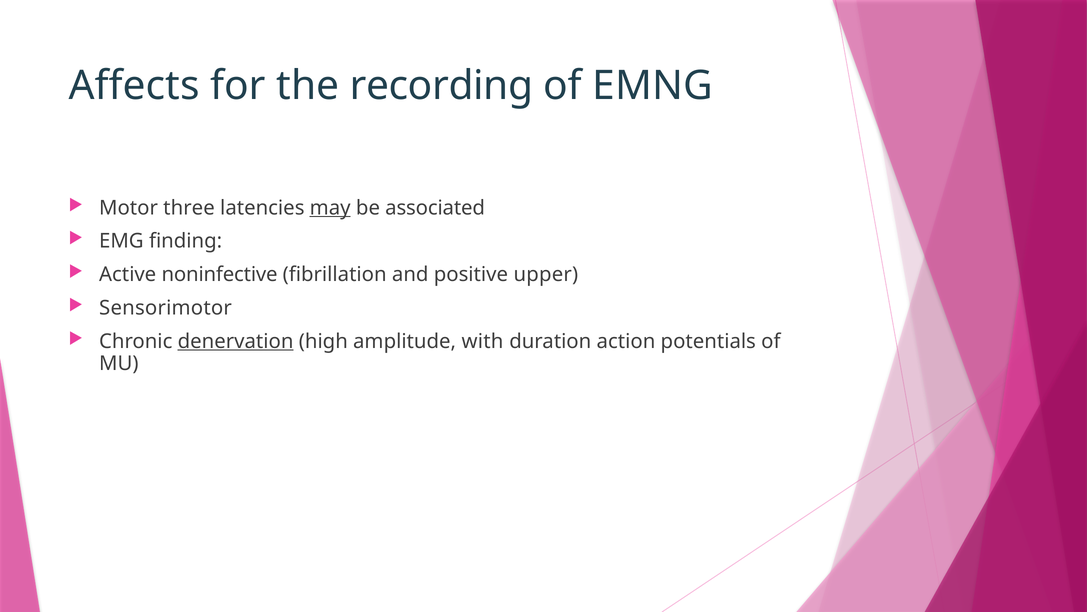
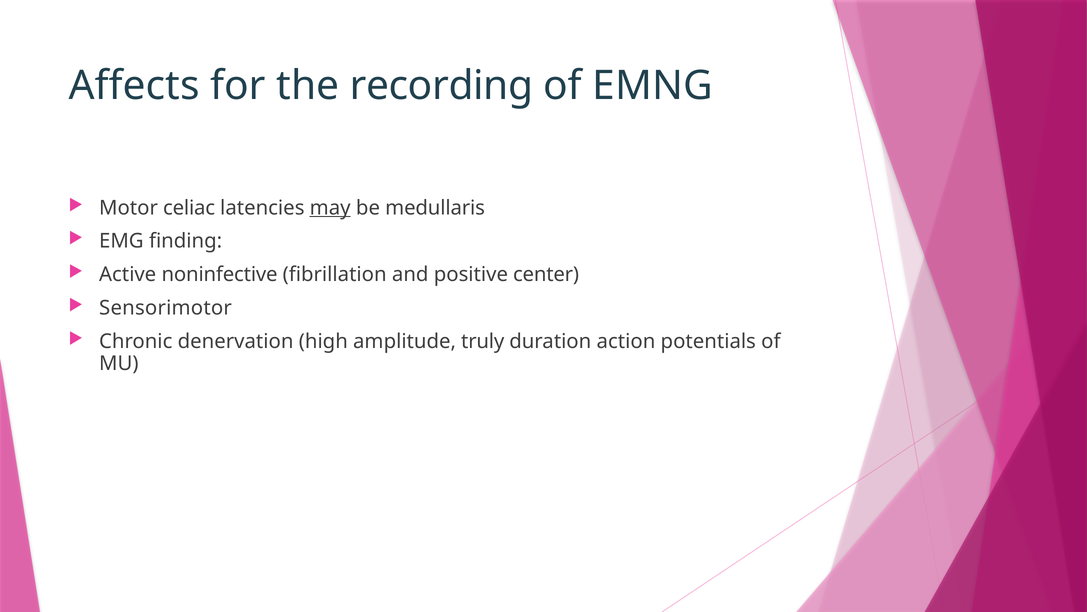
three: three -> celiac
associated: associated -> medullaris
upper: upper -> center
denervation underline: present -> none
with: with -> truly
